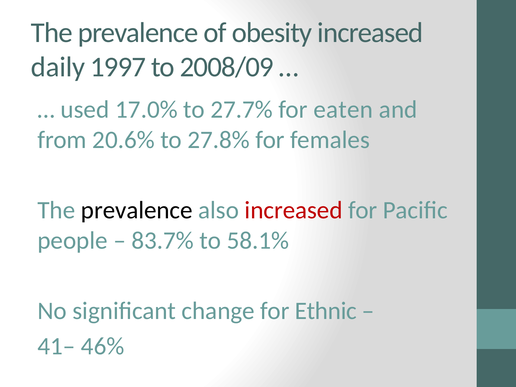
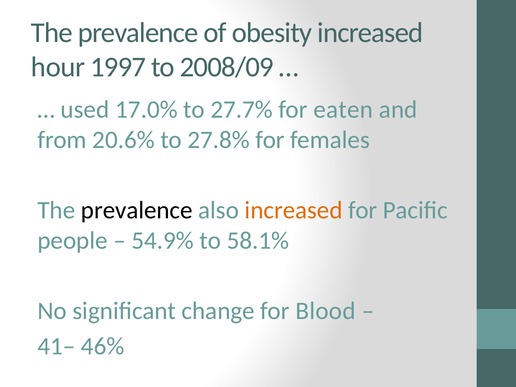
daily: daily -> hour
increased at (294, 210) colour: red -> orange
83.7%: 83.7% -> 54.9%
Ethnic: Ethnic -> Blood
